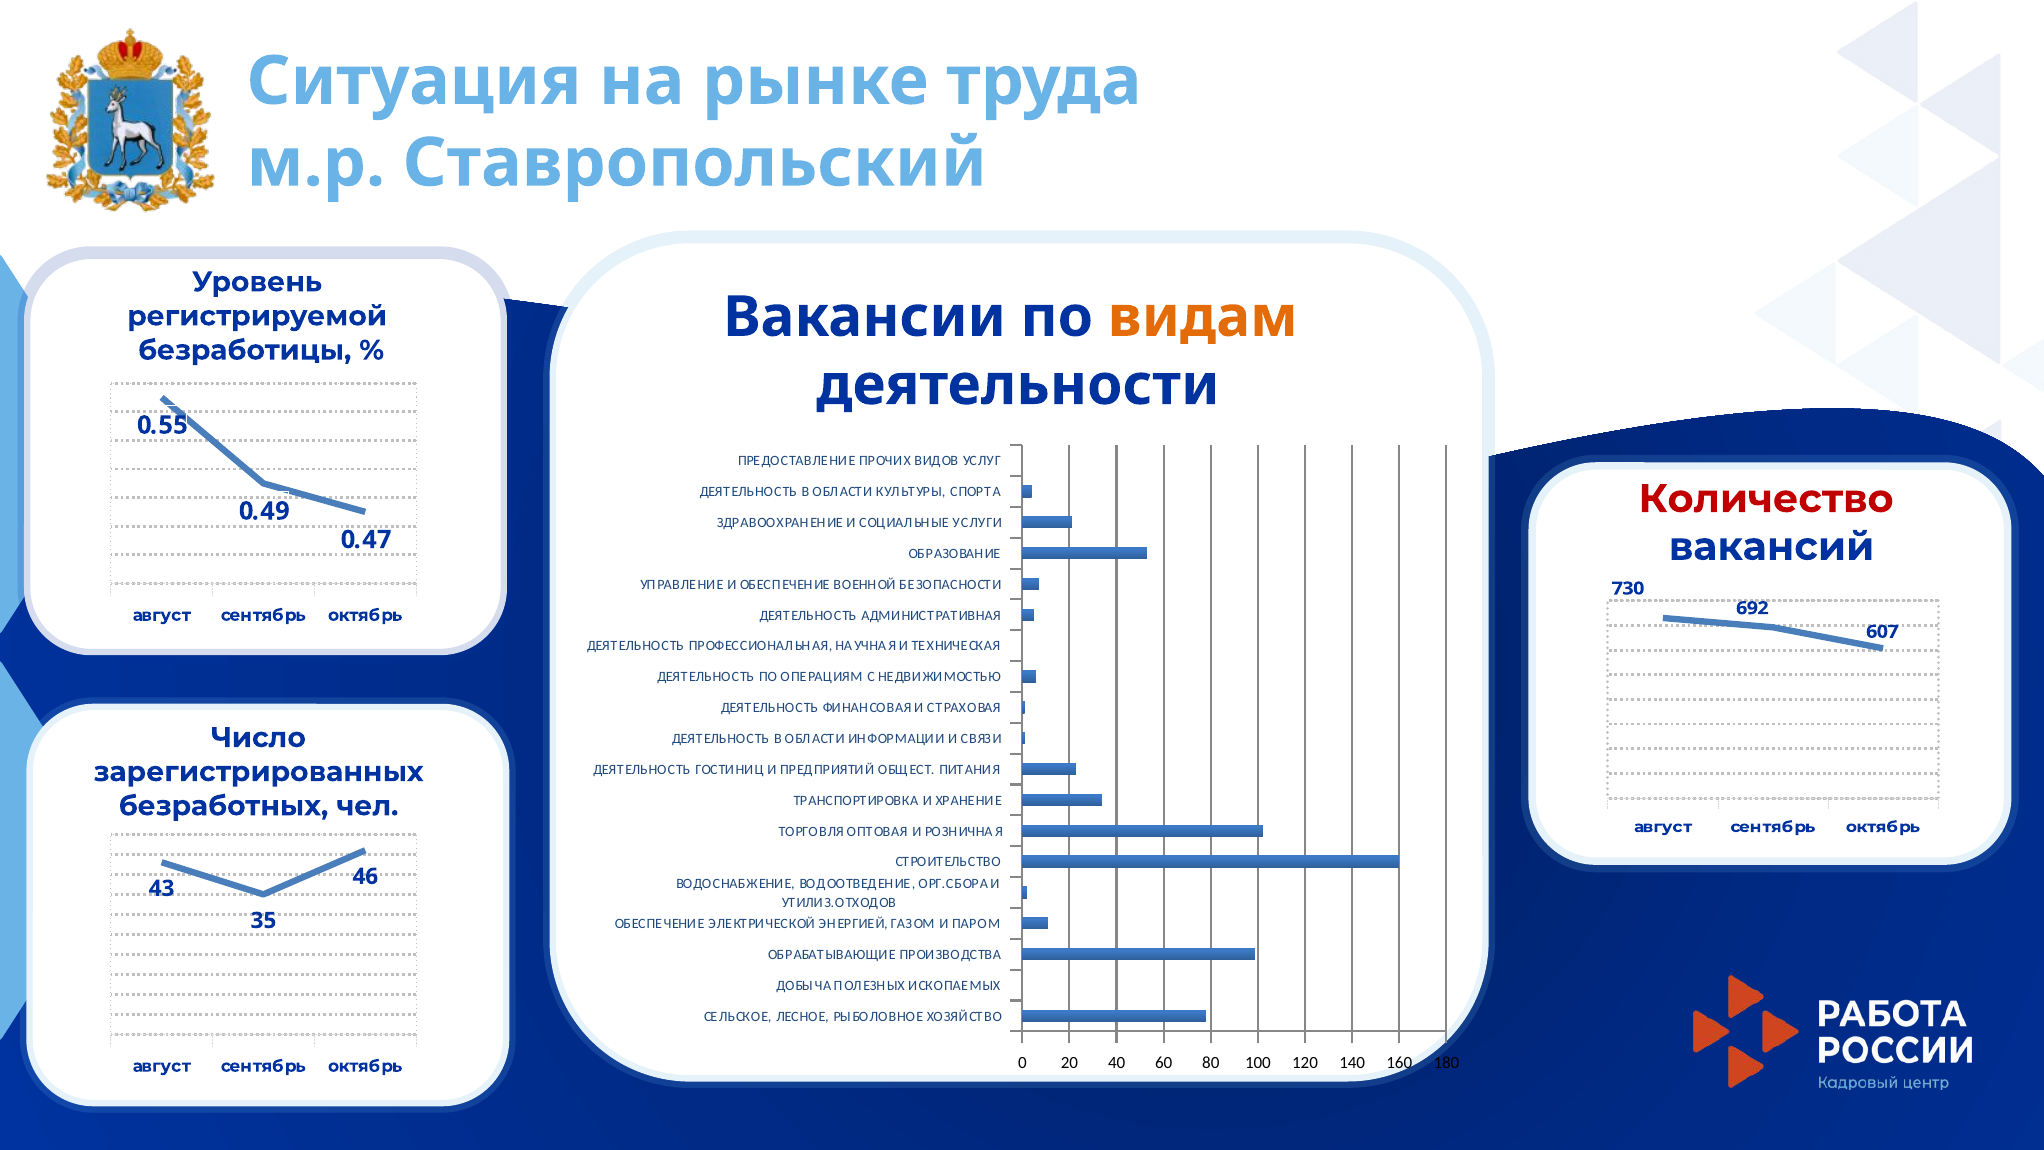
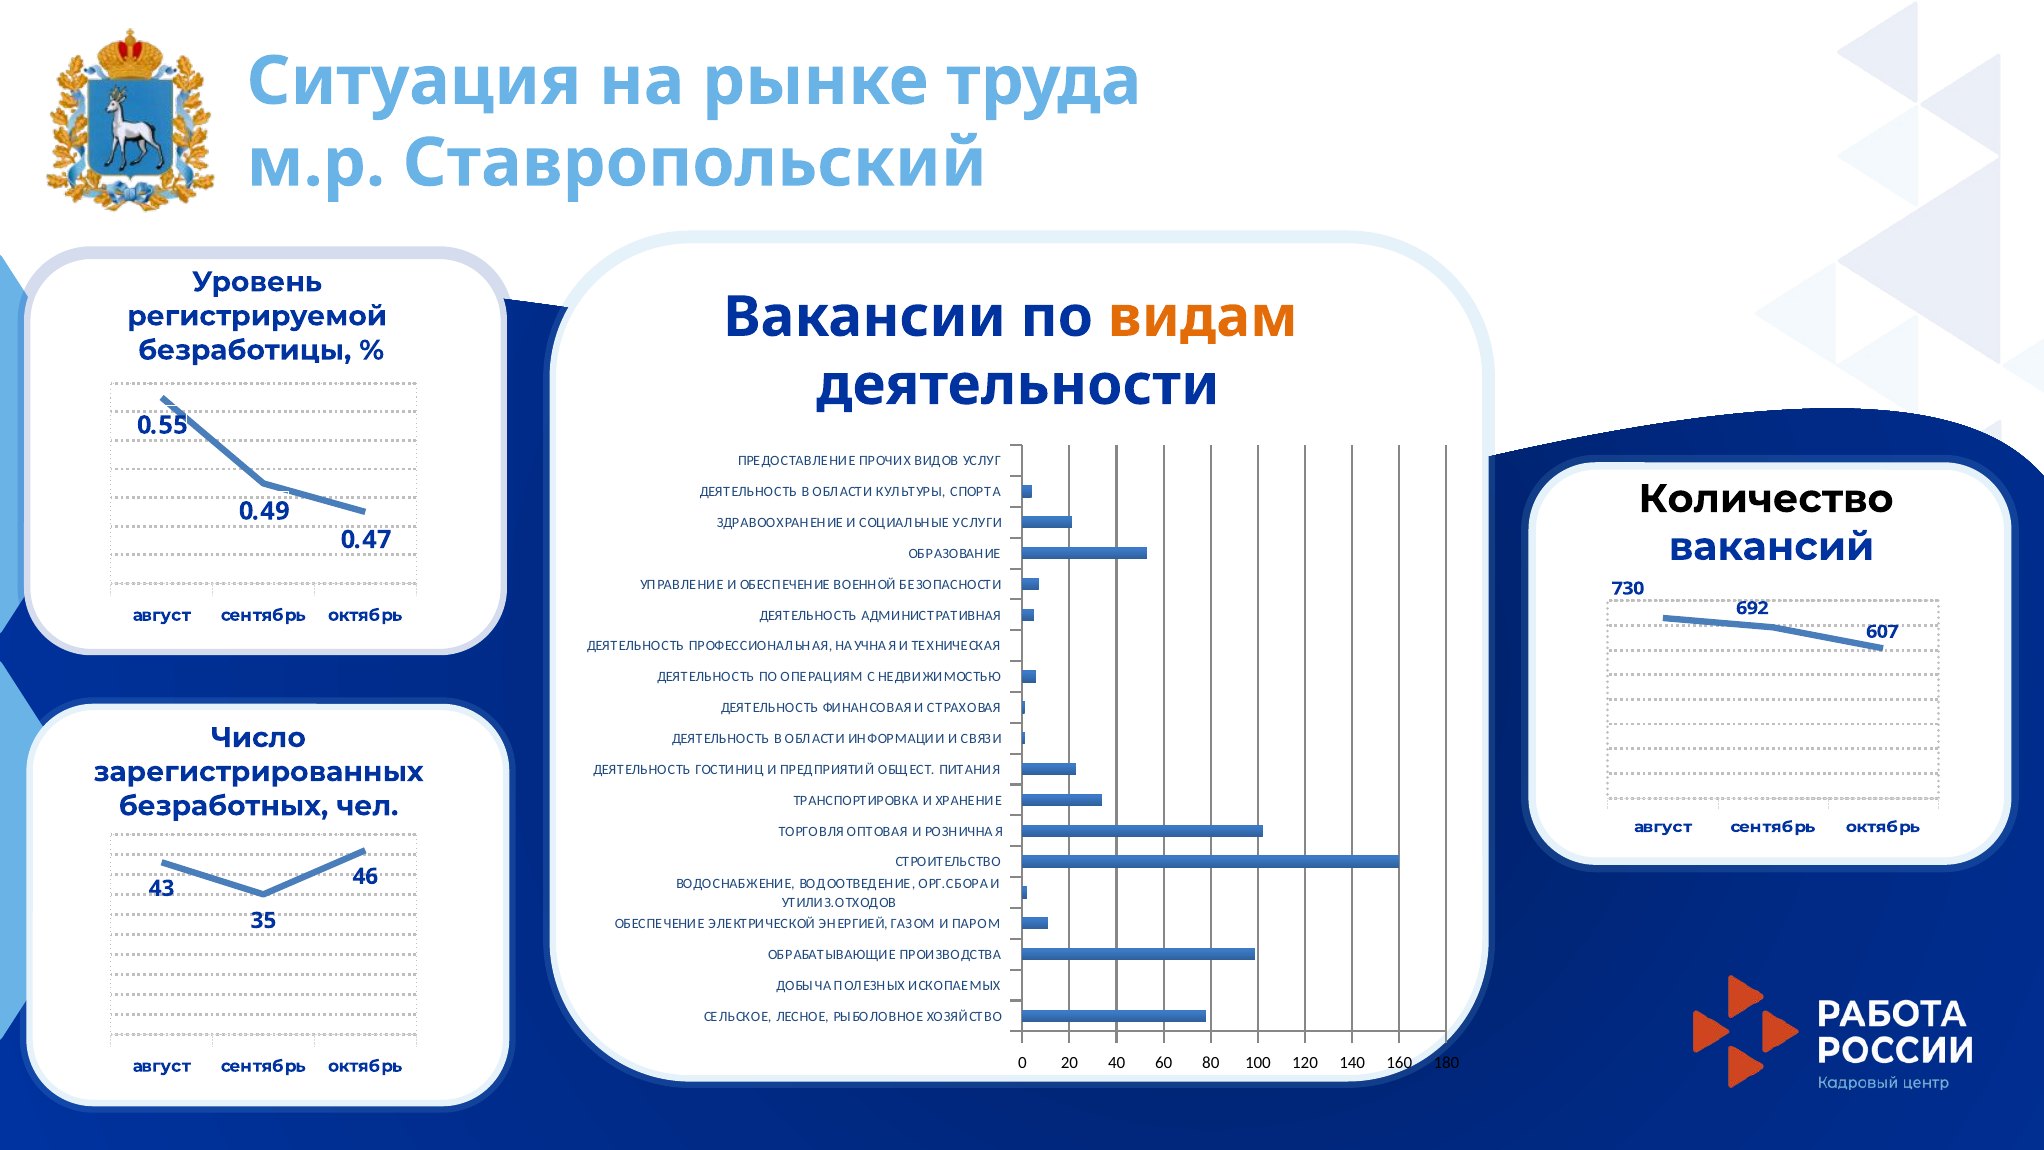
Количество colour: red -> black
